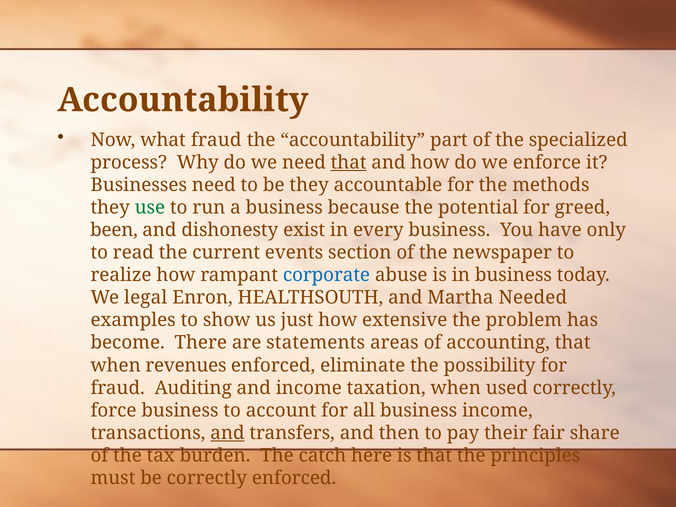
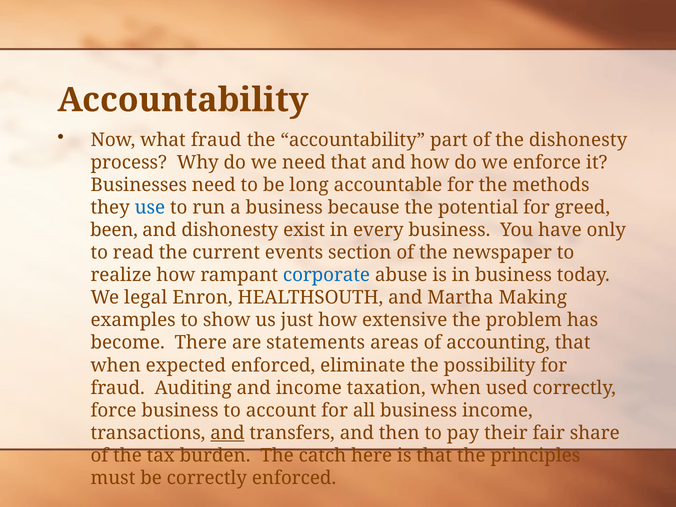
the specialized: specialized -> dishonesty
that at (349, 162) underline: present -> none
be they: they -> long
use colour: green -> blue
Needed: Needed -> Making
revenues: revenues -> expected
